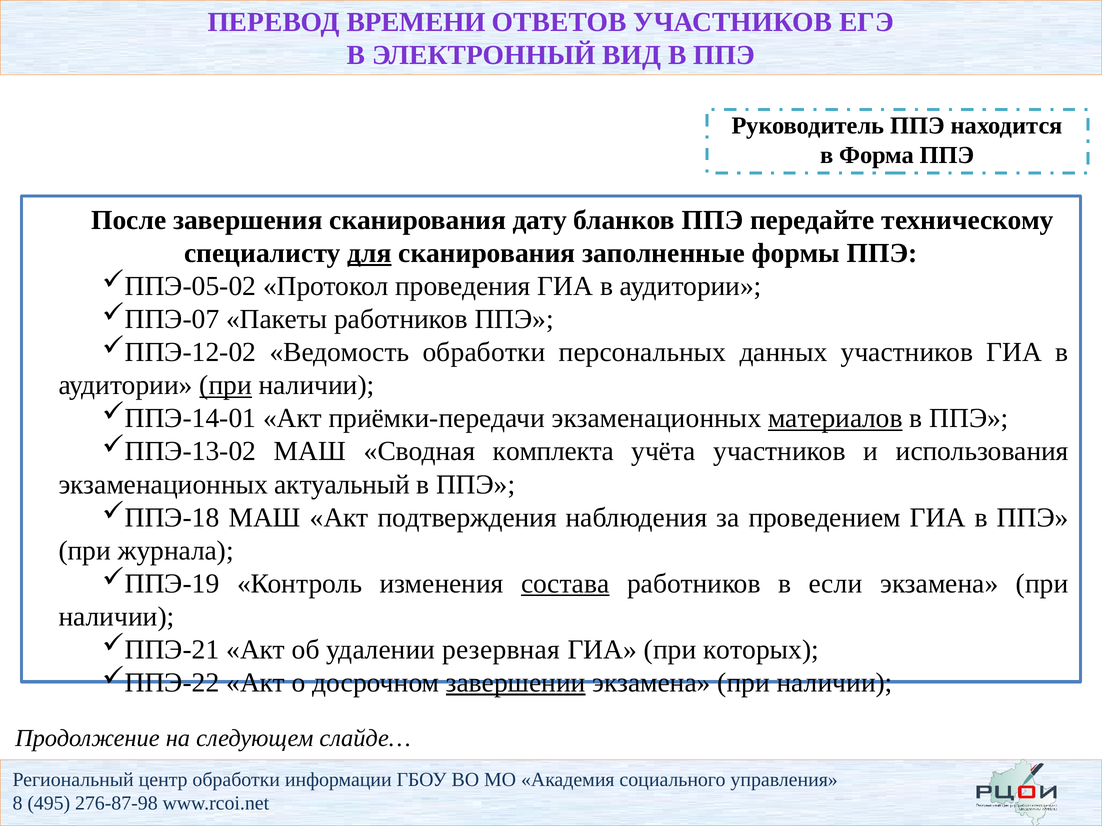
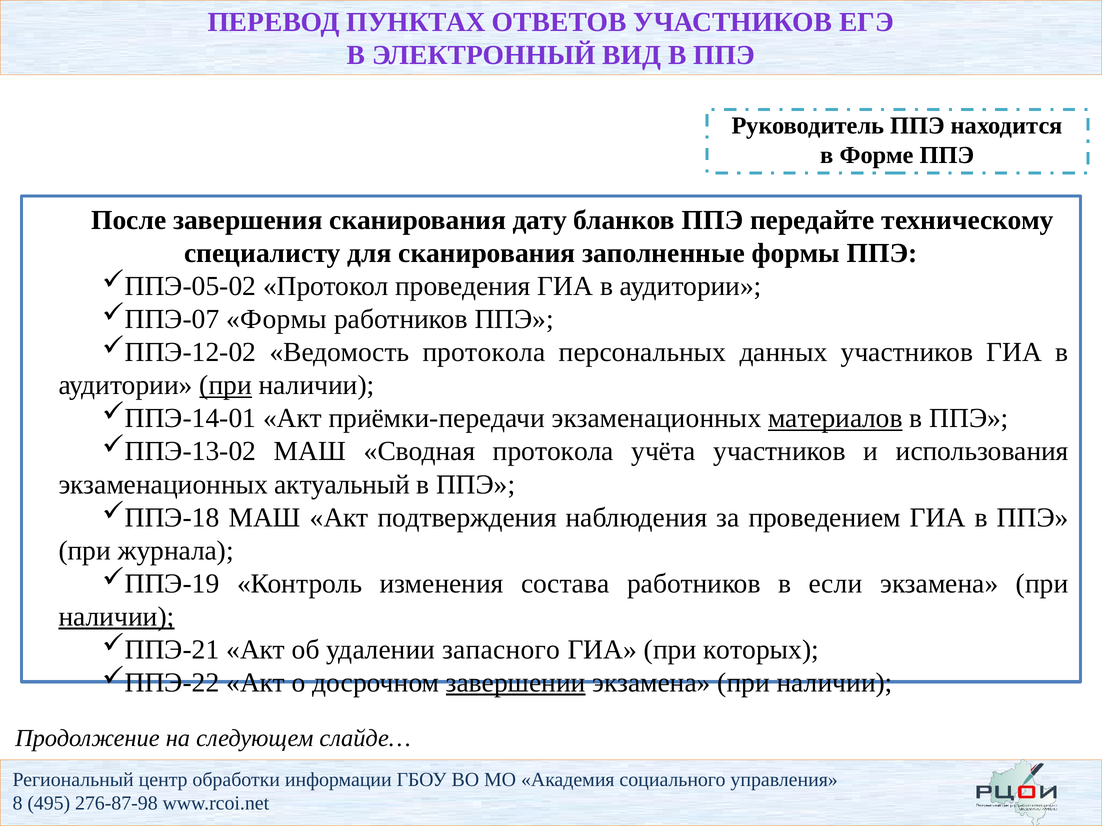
ВРЕМЕНИ: ВРЕМЕНИ -> ПУНКТАХ
Форма: Форма -> Форме
для underline: present -> none
Пакеты at (277, 319): Пакеты -> Формы
Ведомость обработки: обработки -> протокола
Сводная комплекта: комплекта -> протокола
состава underline: present -> none
наличии at (117, 617) underline: none -> present
резервная: резервная -> запасного
